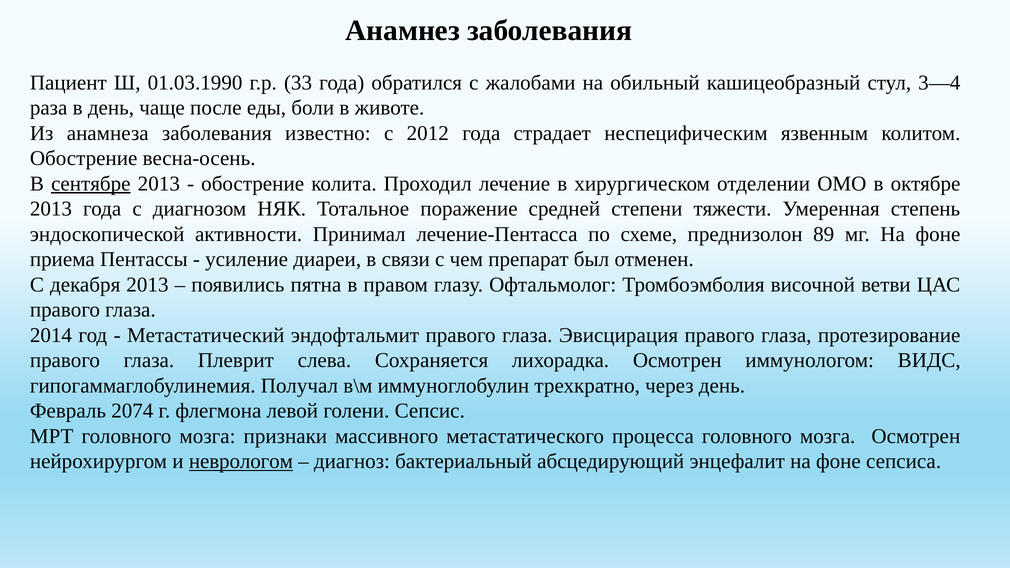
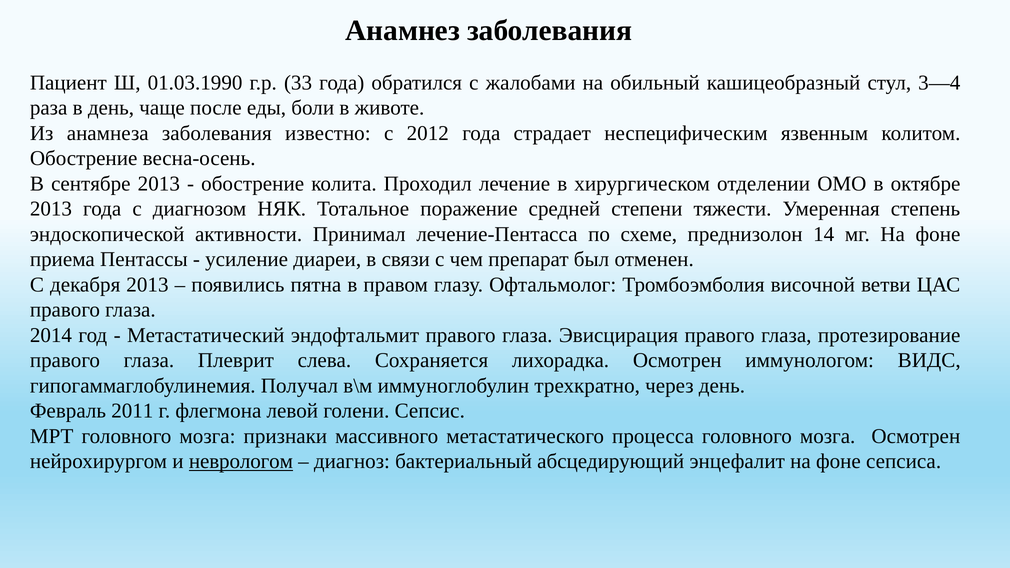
сентябре underline: present -> none
89: 89 -> 14
2074: 2074 -> 2011
